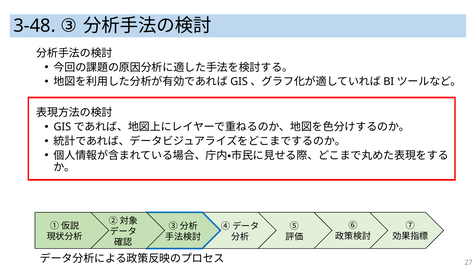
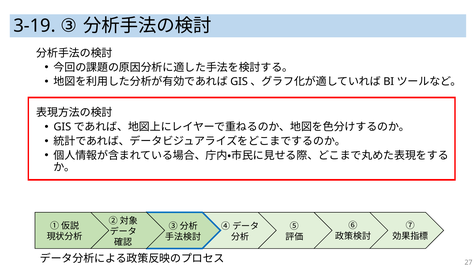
3-48: 3-48 -> 3-19
